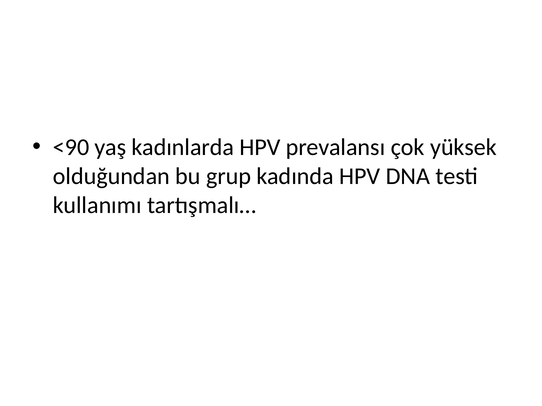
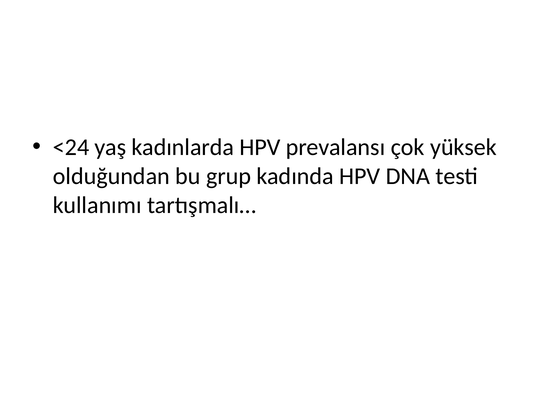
<90: <90 -> <24
